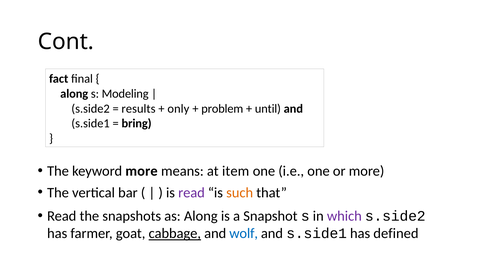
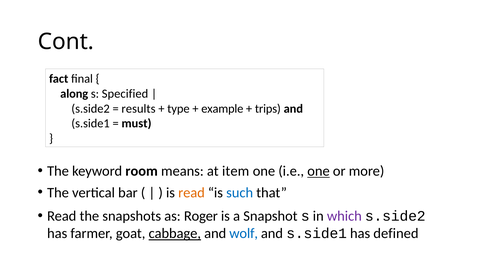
Modeling: Modeling -> Specified
only: only -> type
problem: problem -> example
until: until -> trips
bring: bring -> must
keyword more: more -> room
one at (319, 171) underline: none -> present
read at (192, 192) colour: purple -> orange
such colour: orange -> blue
as Along: Along -> Roger
